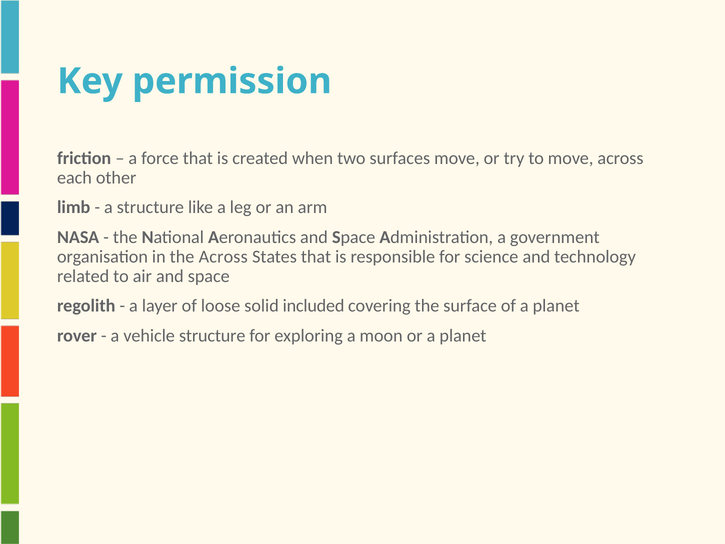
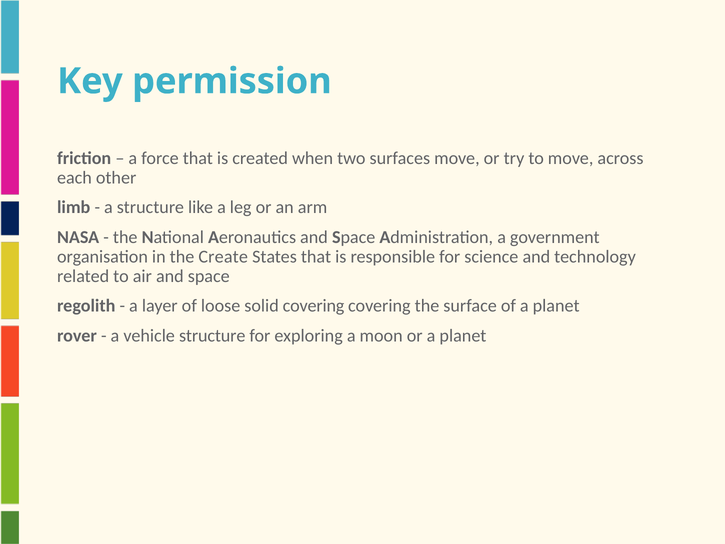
the Across: Across -> Create
solid included: included -> covering
